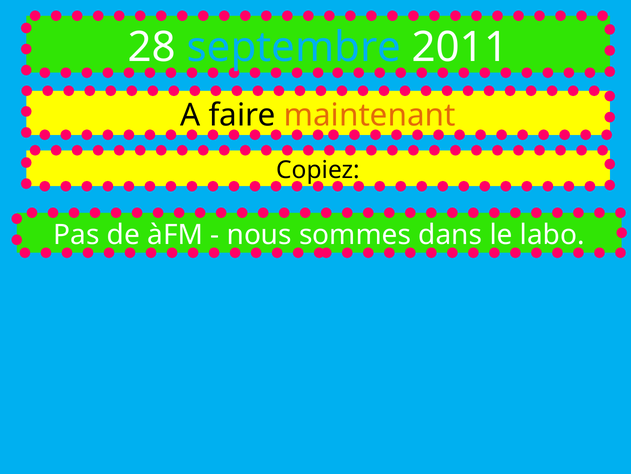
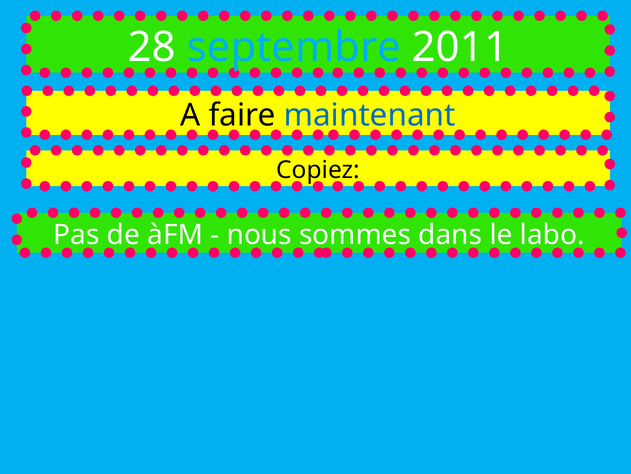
maintenant colour: orange -> blue
